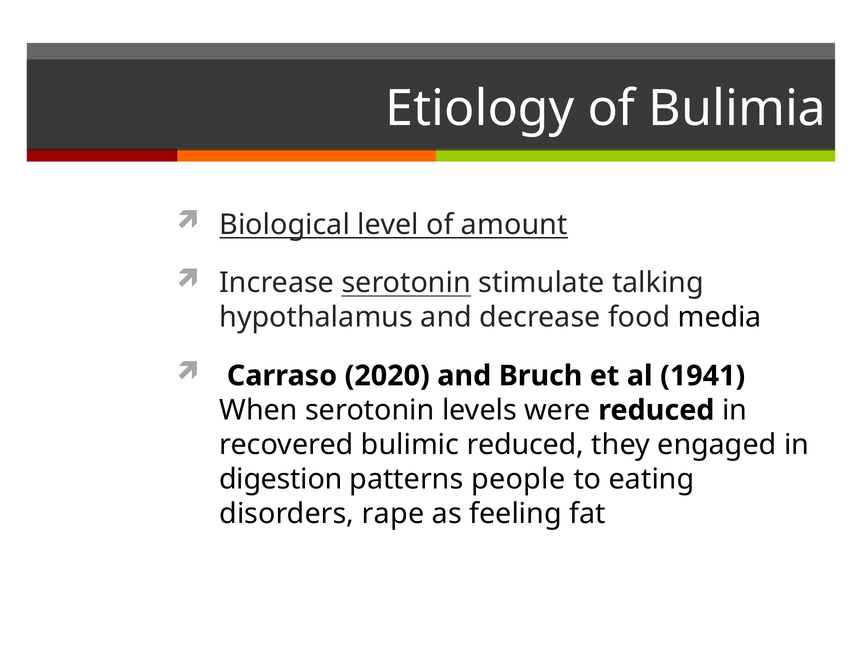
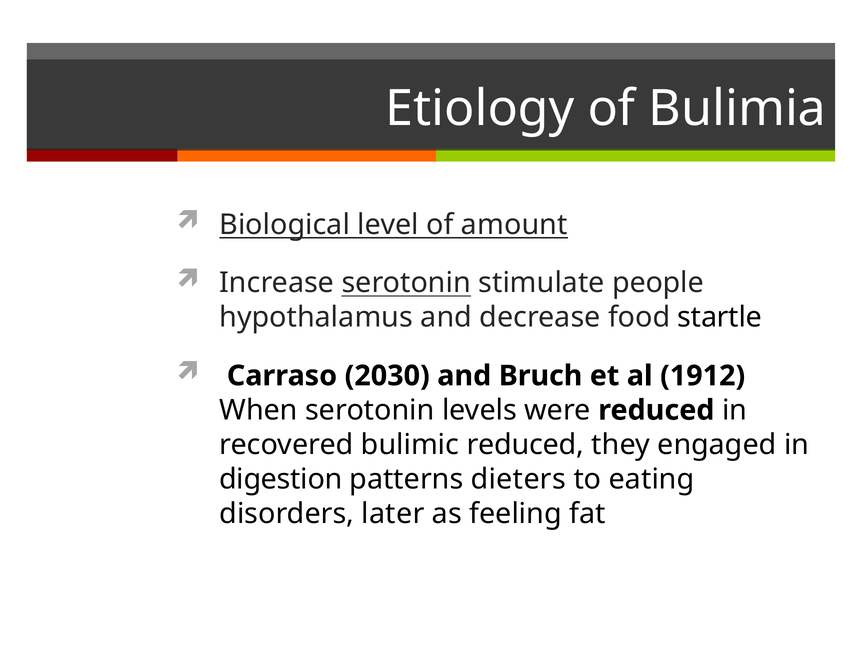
talking: talking -> people
media: media -> startle
2020: 2020 -> 2030
1941: 1941 -> 1912
people: people -> dieters
rape: rape -> later
